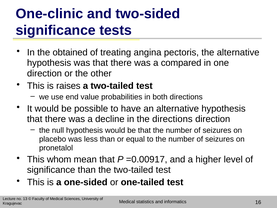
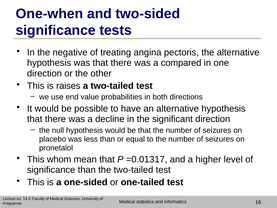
One-clinic: One-clinic -> One-when
obtained: obtained -> negative
the directions: directions -> significant
=0.00917: =0.00917 -> =0.01317
